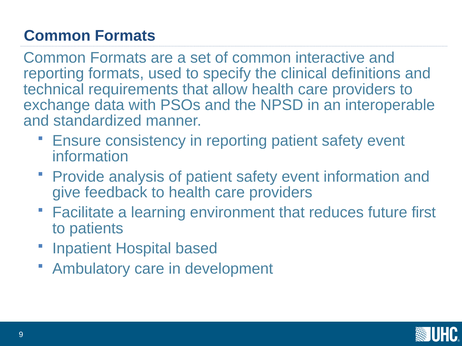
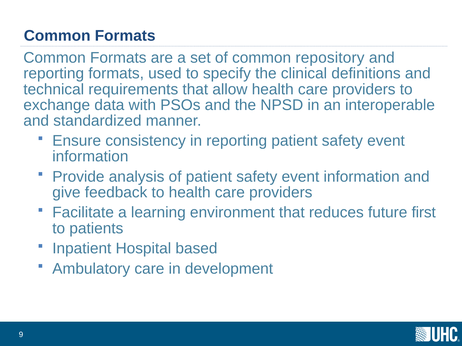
interactive: interactive -> repository
